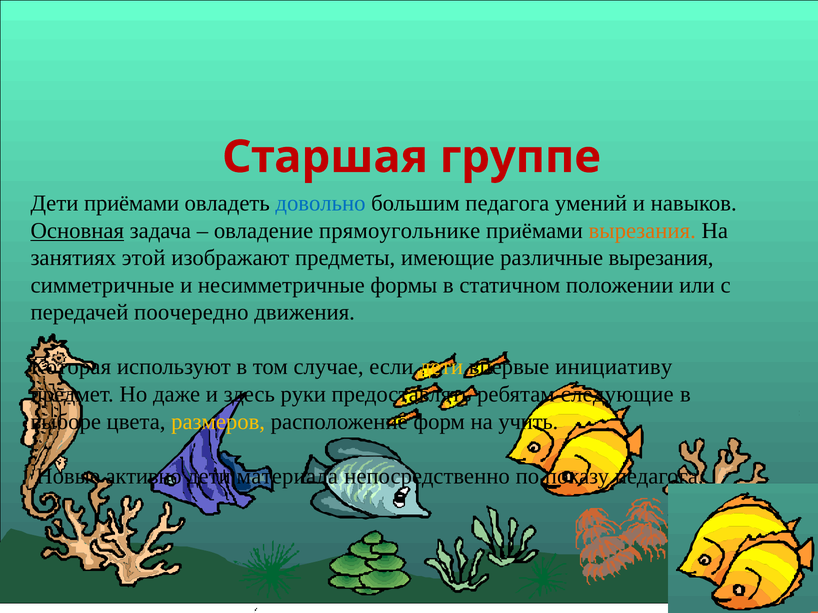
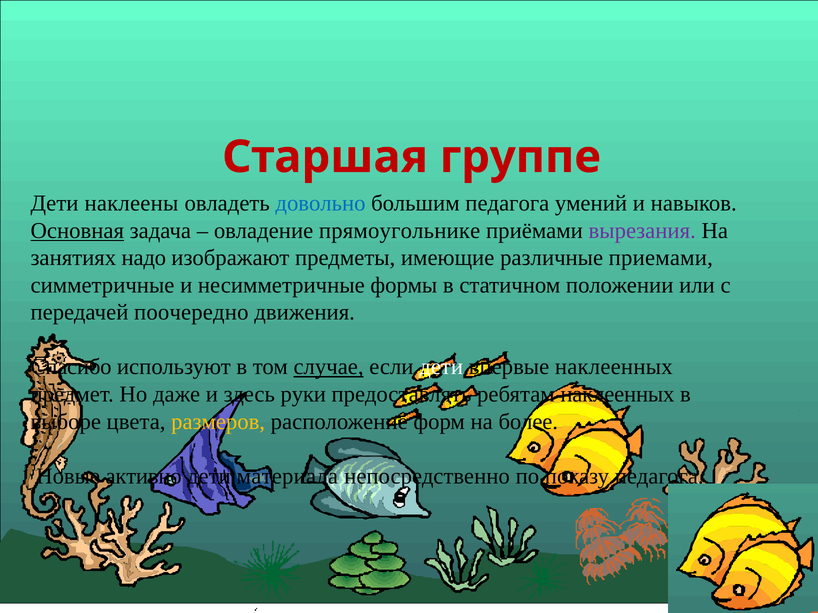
Дети приёмами: приёмами -> наклеены
вырезания at (642, 231) colour: orange -> purple
этой: этой -> надо
различные вырезания: вырезания -> приемами
Которая: Которая -> Спасибо
случае underline: none -> present
дети at (441, 367) colour: yellow -> white
впервые инициативу: инициативу -> наклеенных
ребятам следующие: следующие -> наклеенных
учить: учить -> более
